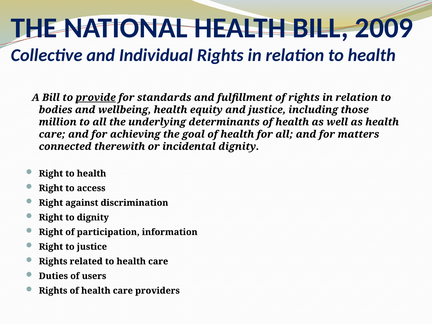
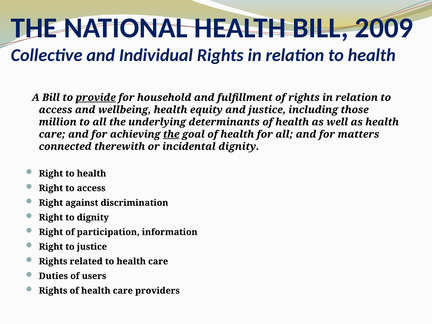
standards: standards -> household
bodies at (56, 110): bodies -> access
the at (171, 134) underline: none -> present
